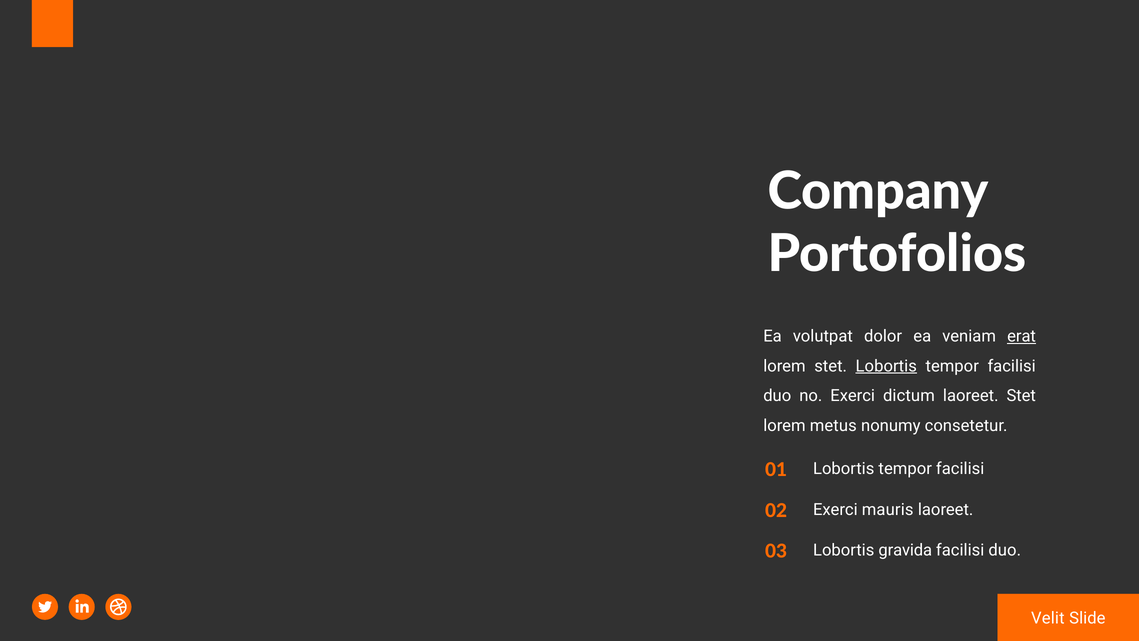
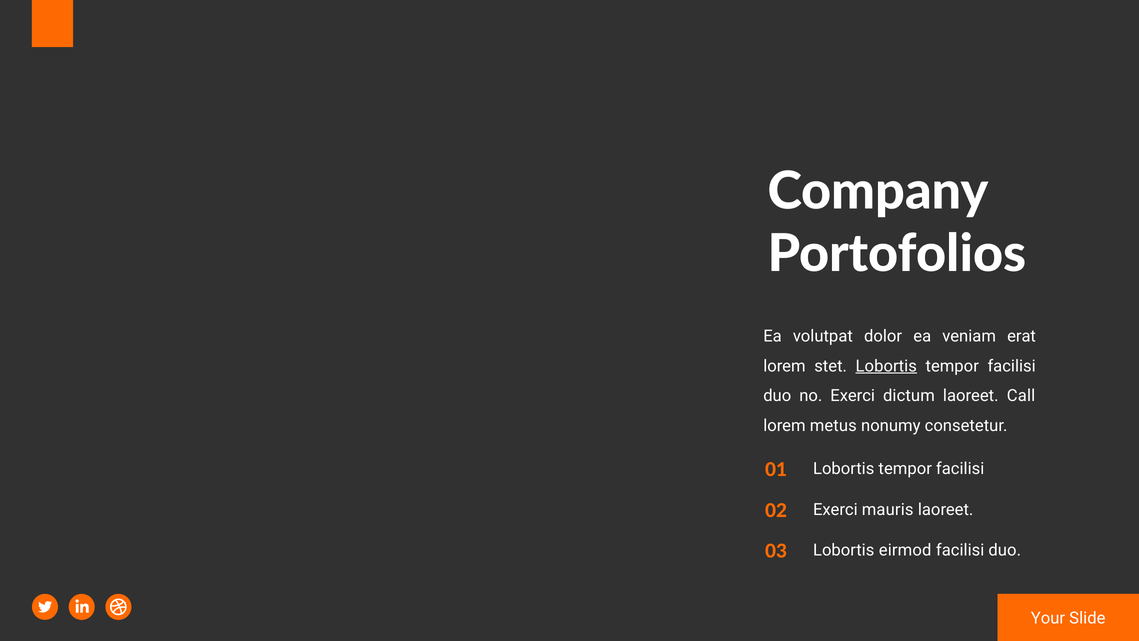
erat underline: present -> none
laoreet Stet: Stet -> Call
gravida: gravida -> eirmod
Velit: Velit -> Your
